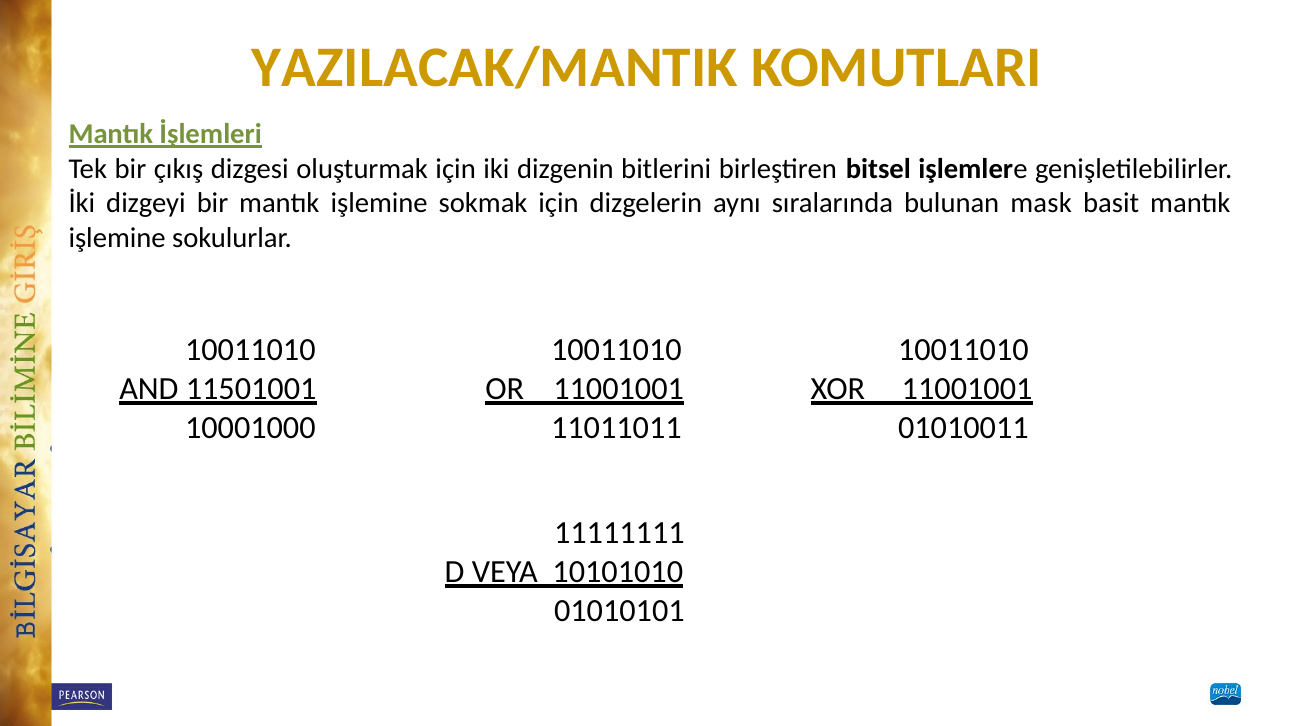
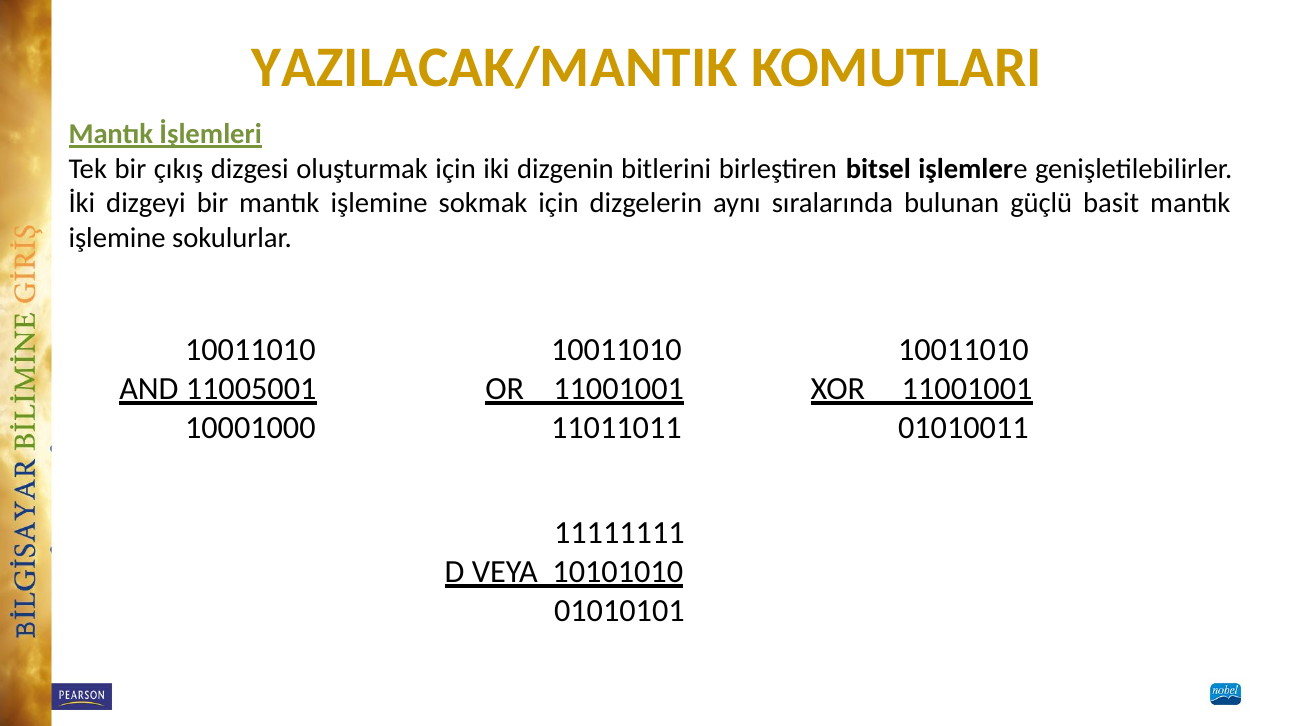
mask: mask -> güçlü
11501001: 11501001 -> 11005001
